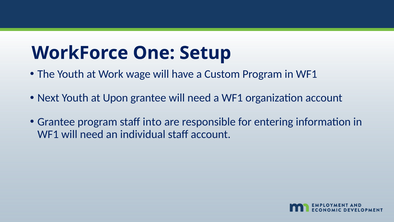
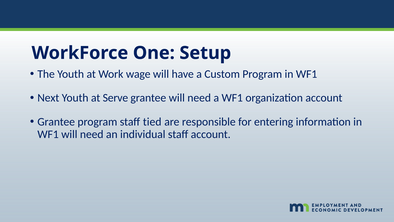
Upon: Upon -> Serve
into: into -> tied
